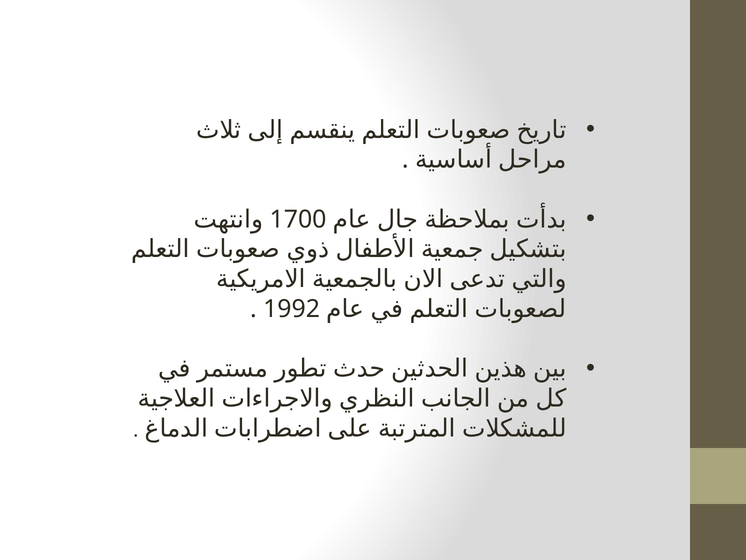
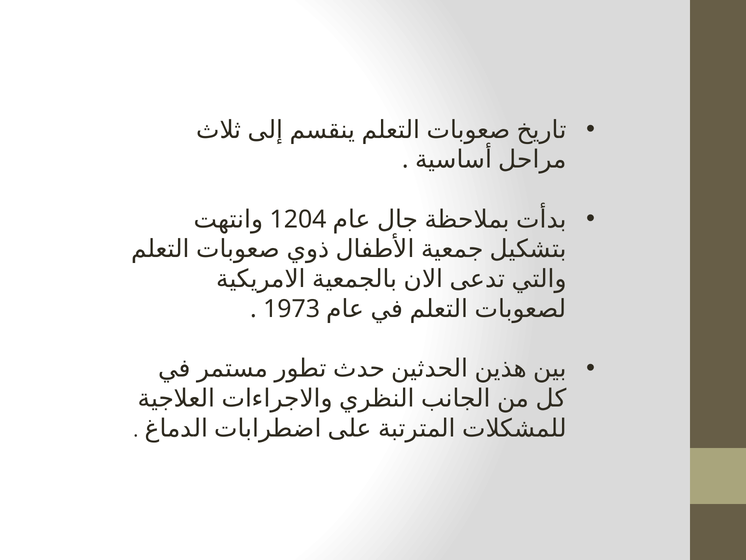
1700: 1700 -> 1204
1992: 1992 -> 1973
